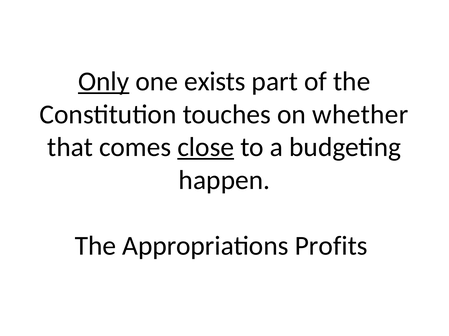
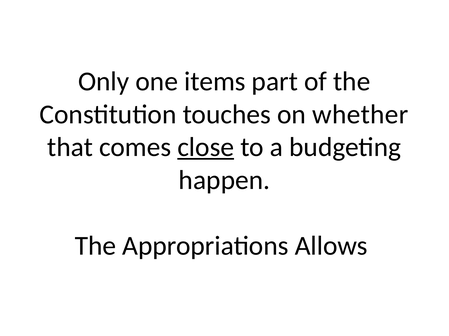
Only underline: present -> none
exists: exists -> items
Profits: Profits -> Allows
